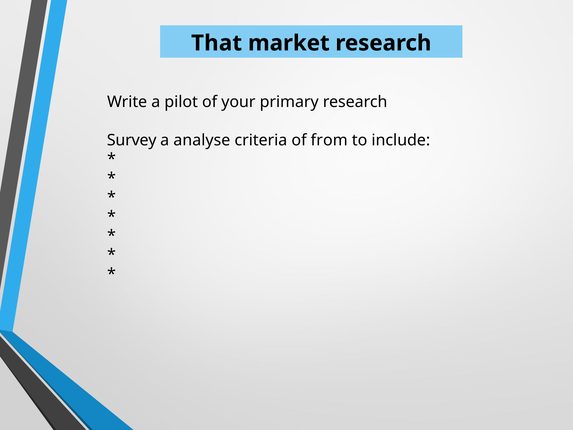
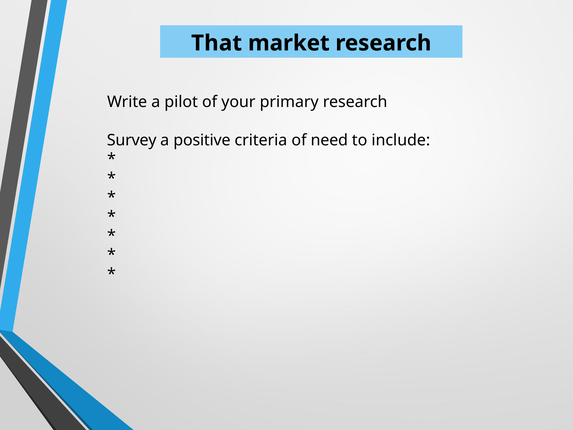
analyse: analyse -> positive
from: from -> need
